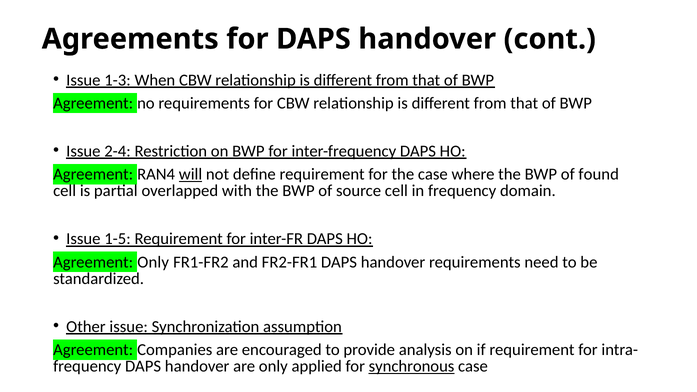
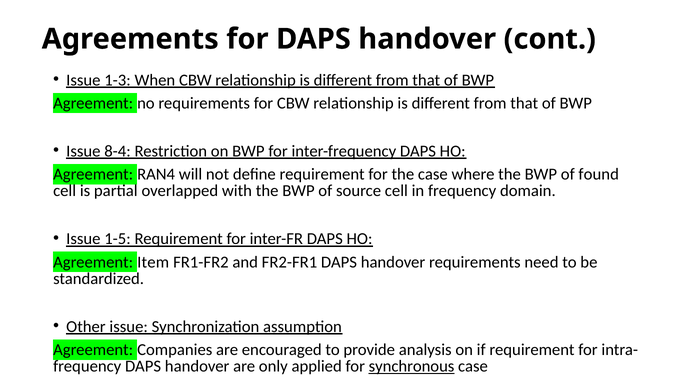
2-4: 2-4 -> 8-4
will underline: present -> none
Agreement Only: Only -> Item
